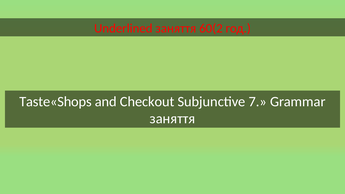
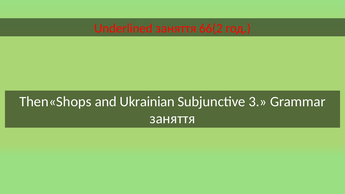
60(2: 60(2 -> 66(2
Taste«Shops: Taste«Shops -> Then«Shops
Checkout: Checkout -> Ukrainian
7: 7 -> 3
